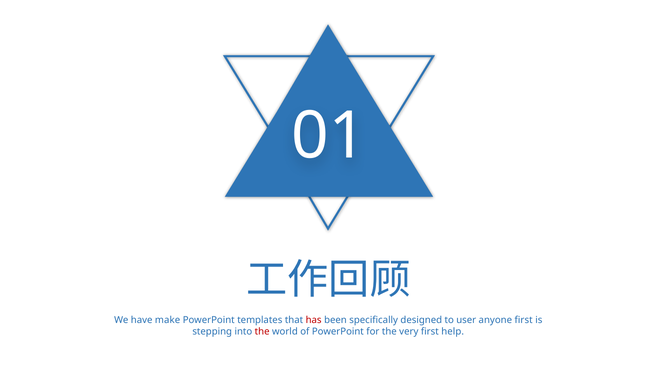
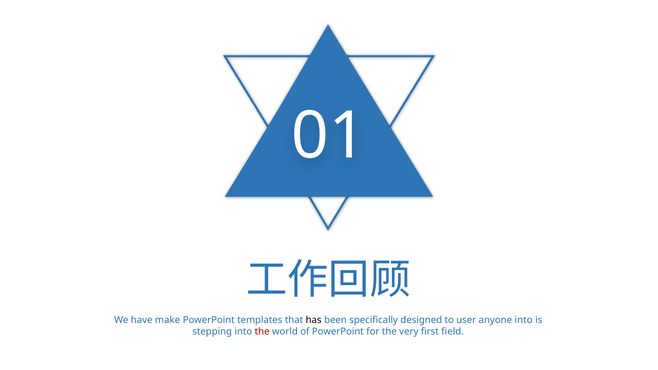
has colour: red -> black
anyone first: first -> into
help: help -> field
